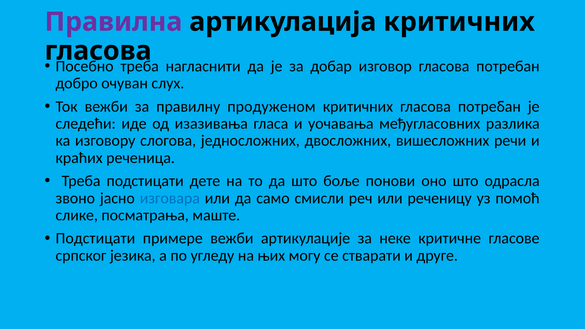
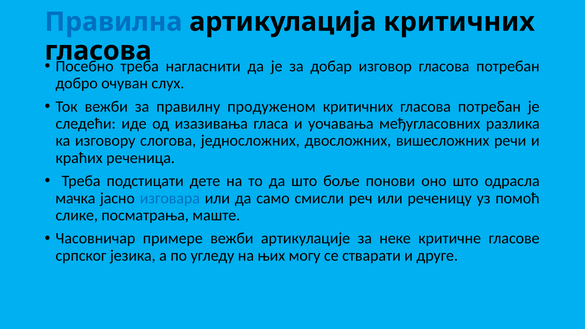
Правилна colour: purple -> blue
звоно: звоно -> мачка
Подстицати at (95, 238): Подстицати -> Часовничар
